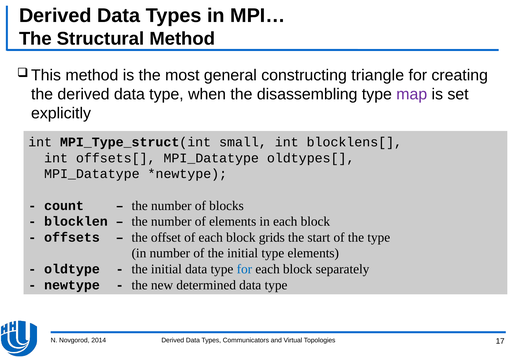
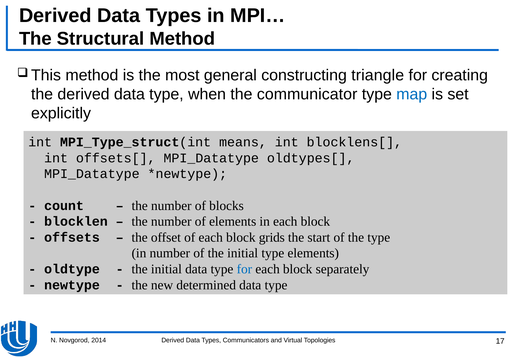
disassembling: disassembling -> communicator
map colour: purple -> blue
small: small -> means
